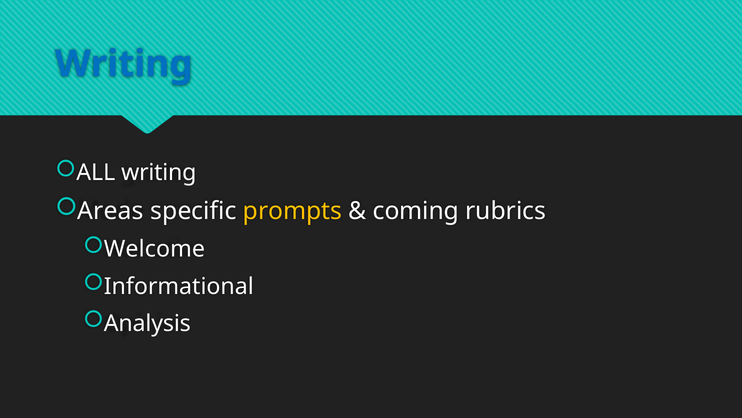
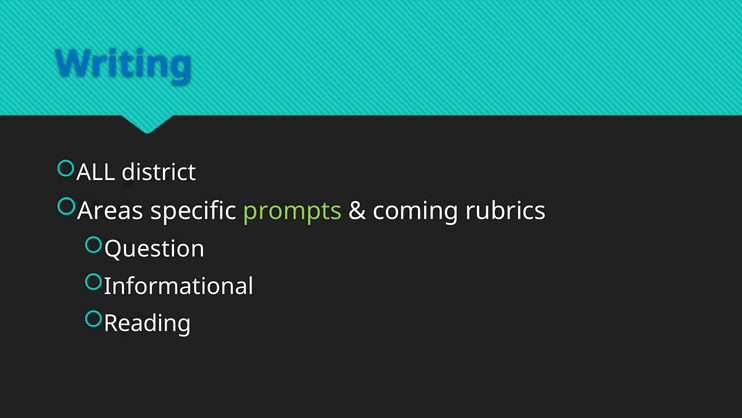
ALL writing: writing -> district
prompts colour: yellow -> light green
Welcome: Welcome -> Question
Analysis: Analysis -> Reading
